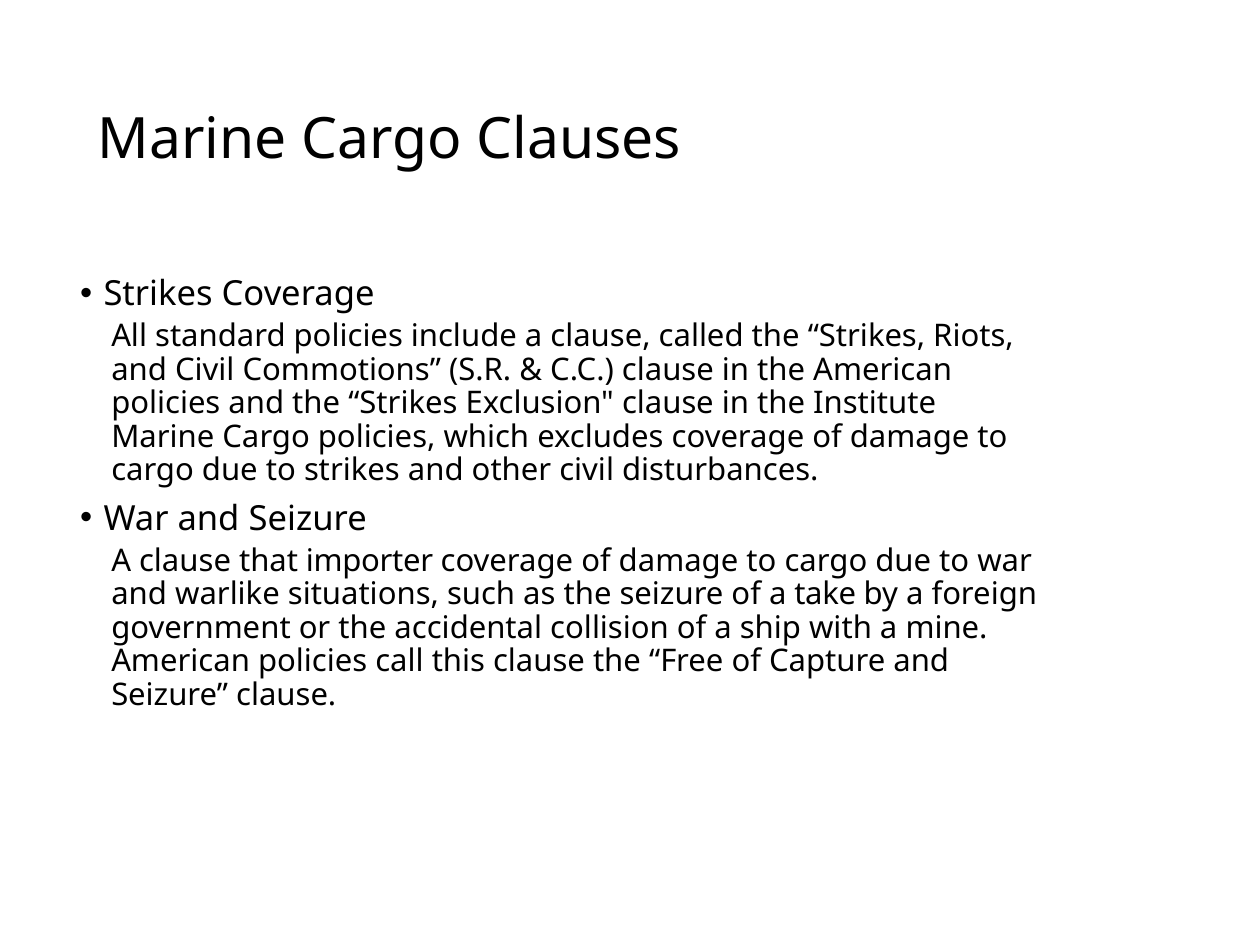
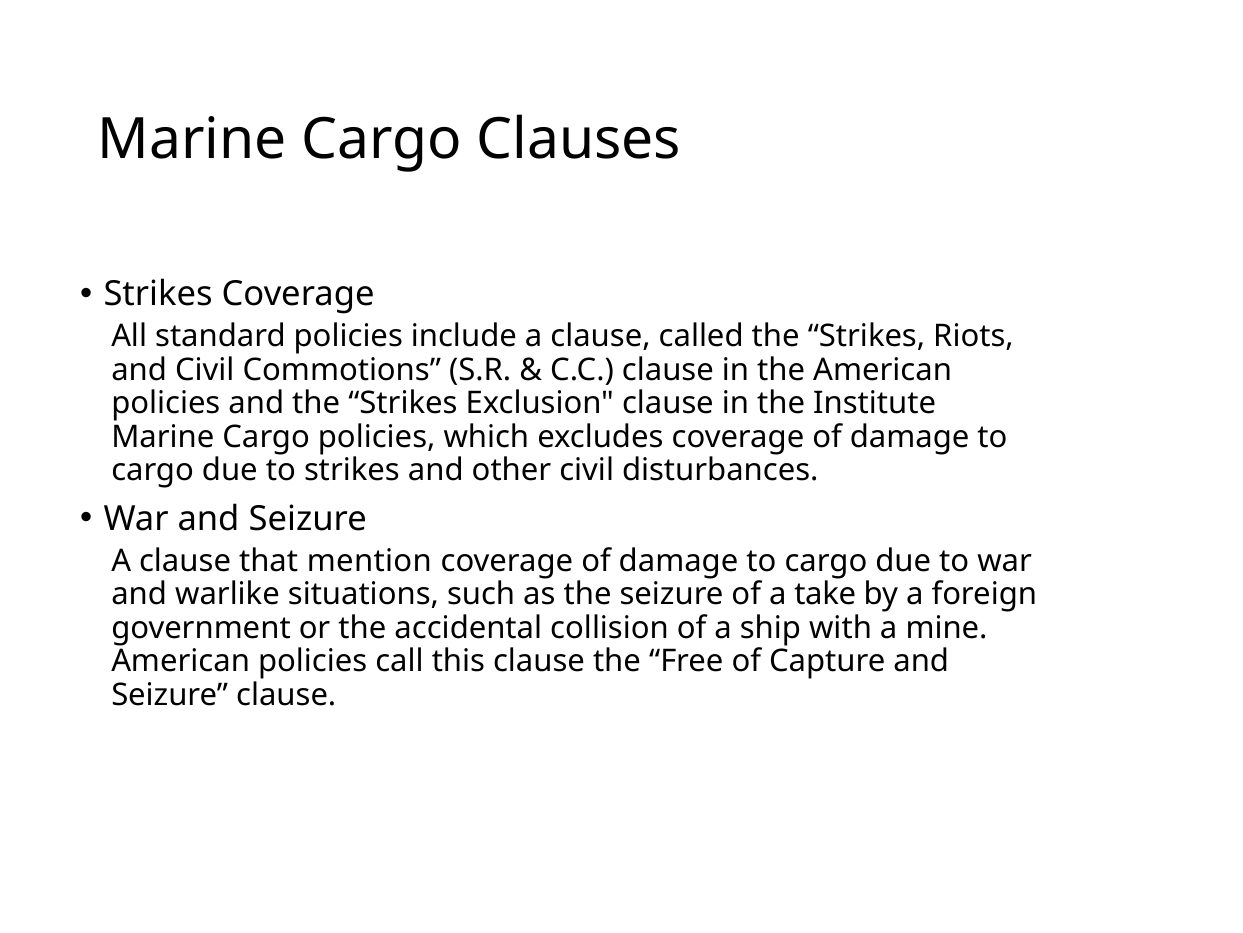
importer: importer -> mention
